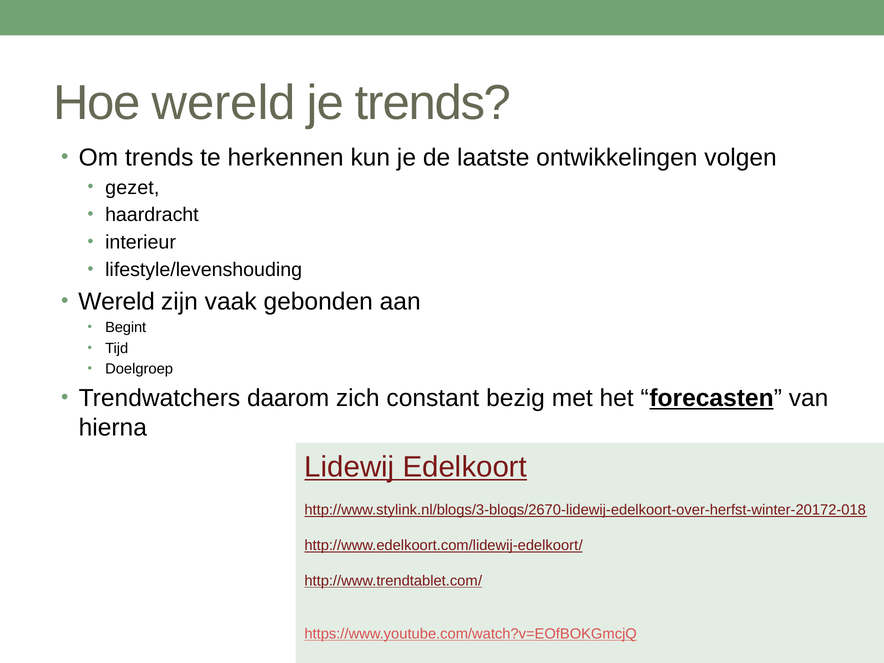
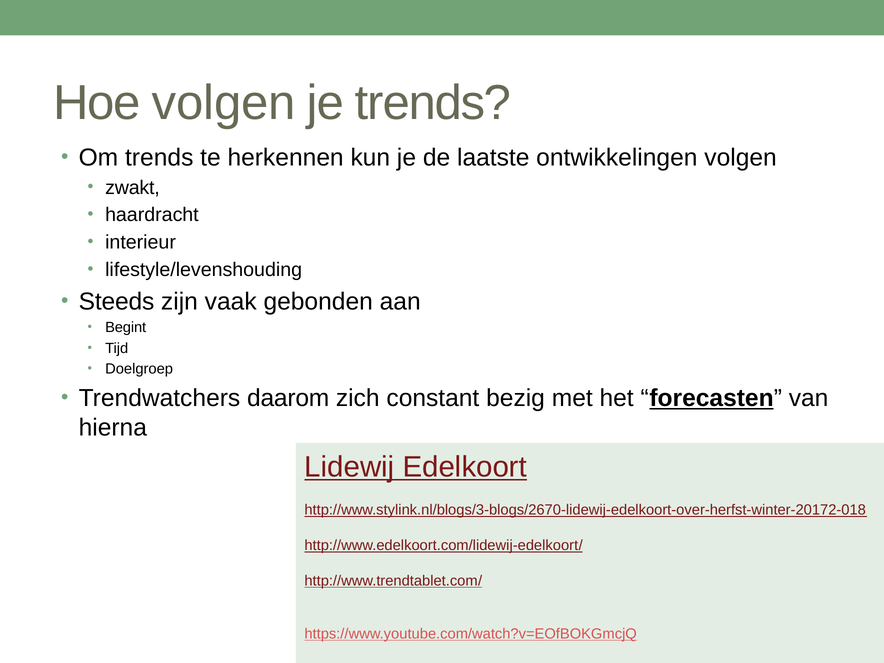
Hoe wereld: wereld -> volgen
gezet: gezet -> zwakt
Wereld at (117, 302): Wereld -> Steeds
